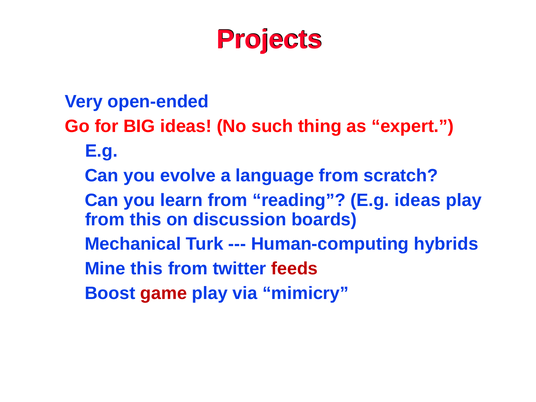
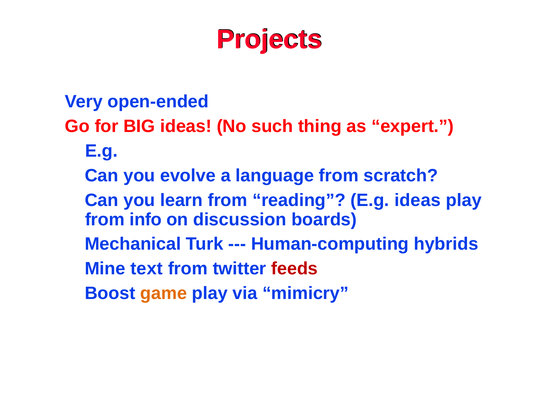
from this: this -> info
Mine this: this -> text
game colour: red -> orange
